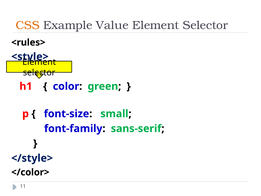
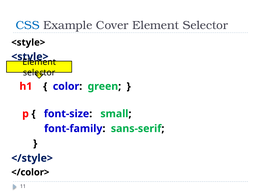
CSS colour: orange -> blue
Value: Value -> Cover
<rules> at (28, 42): <rules> -> <style>
